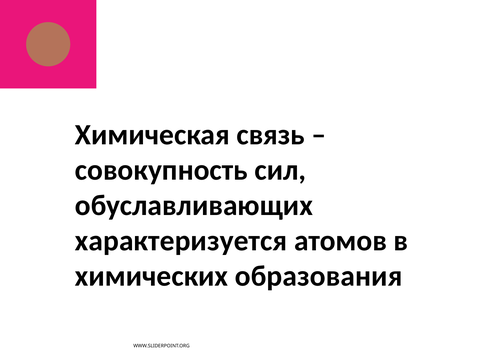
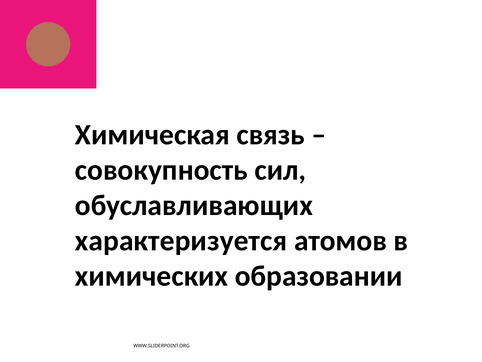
образования: образования -> образовании
